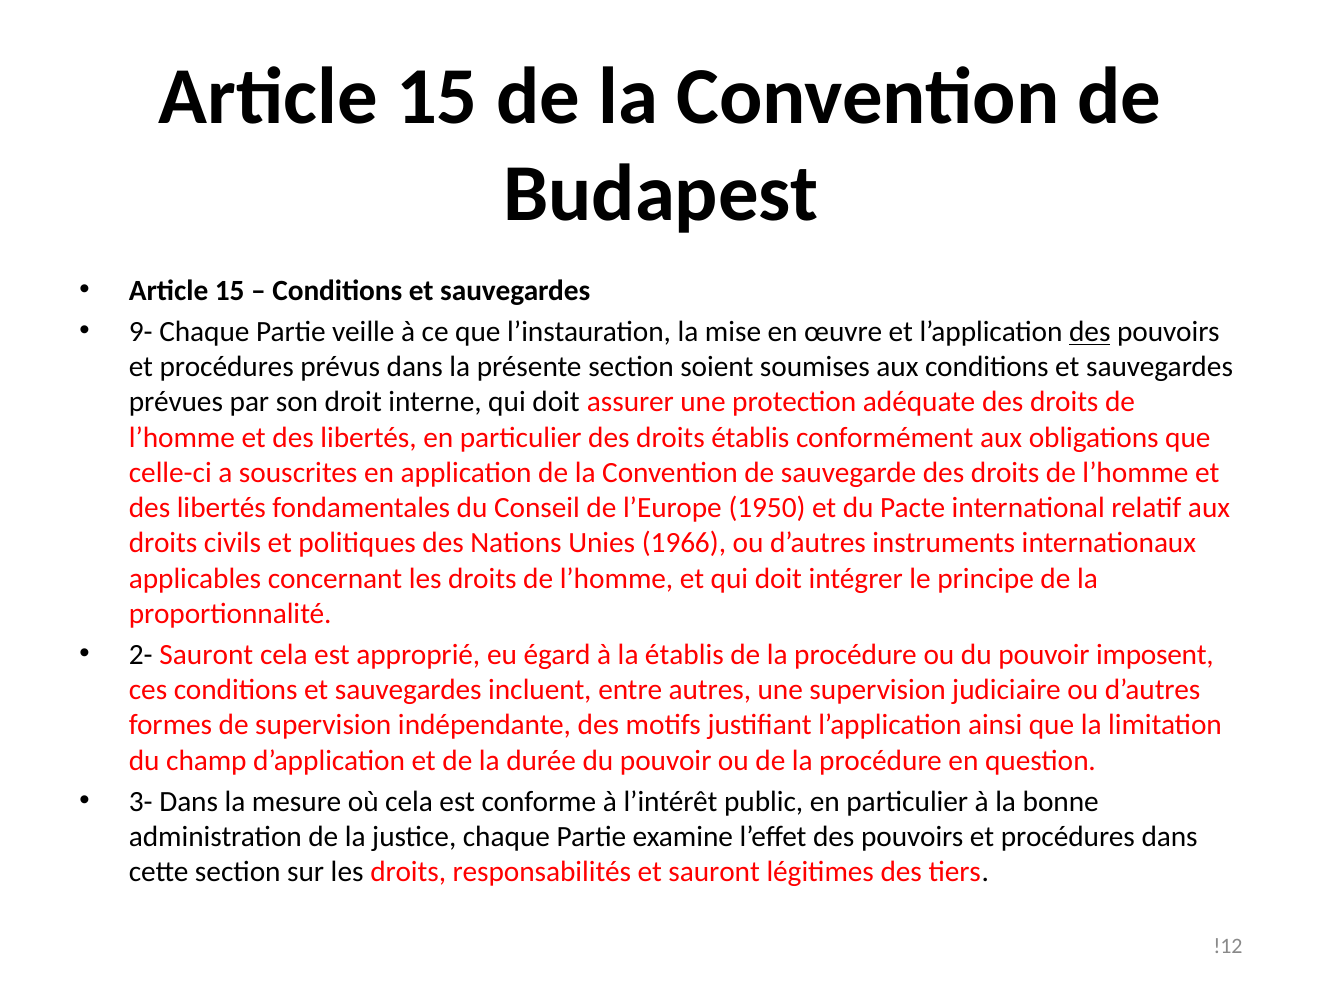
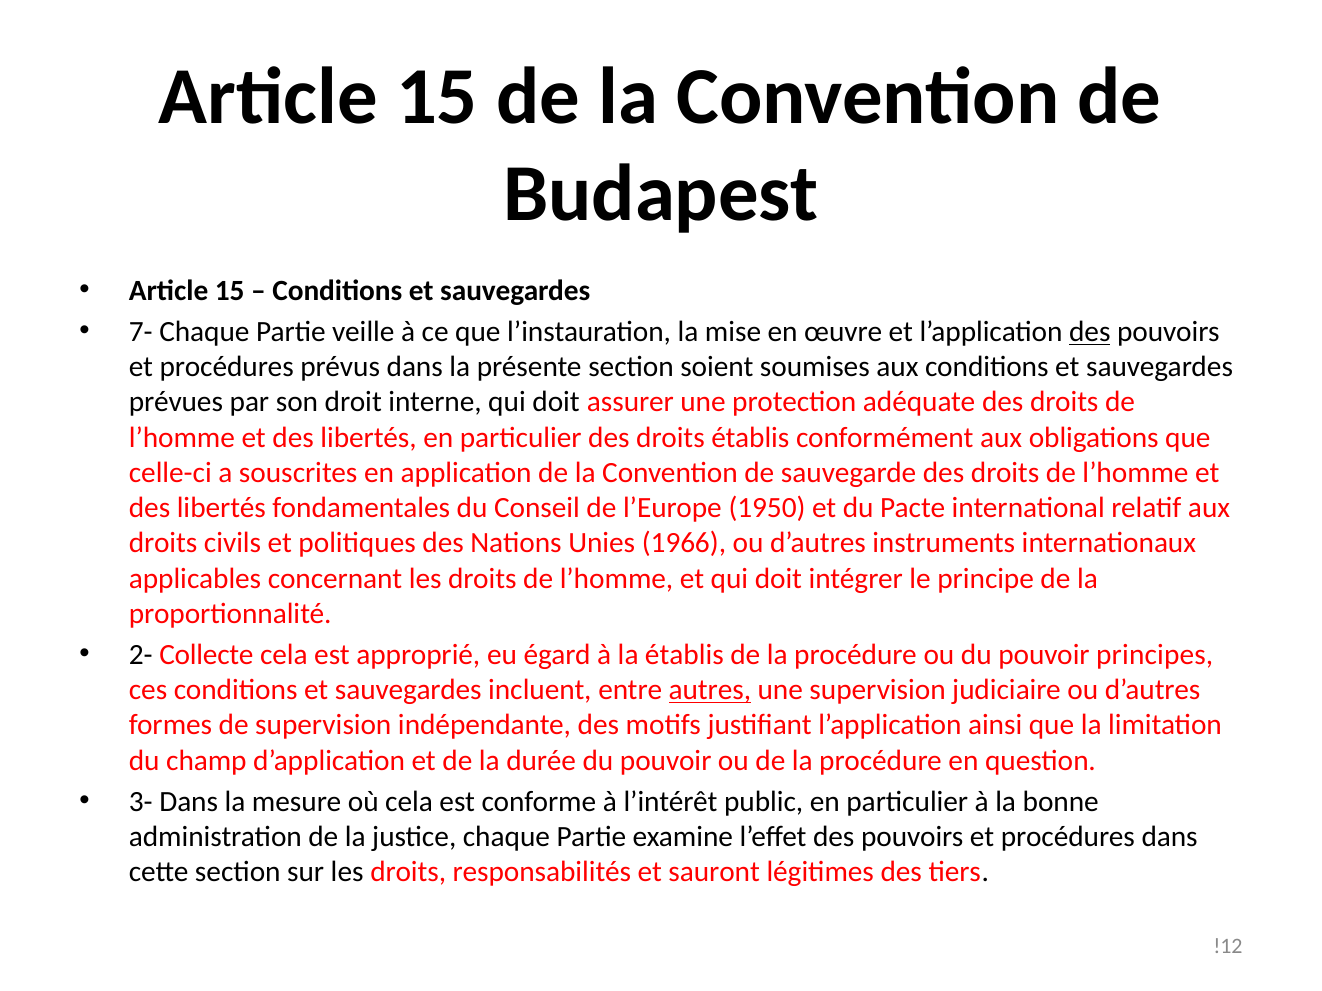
9-: 9- -> 7-
2- Sauront: Sauront -> Collecte
imposent: imposent -> principes
autres underline: none -> present
